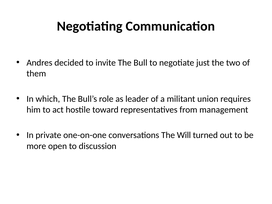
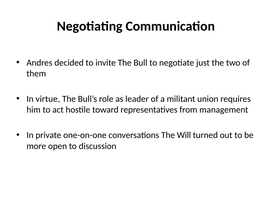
which: which -> virtue
